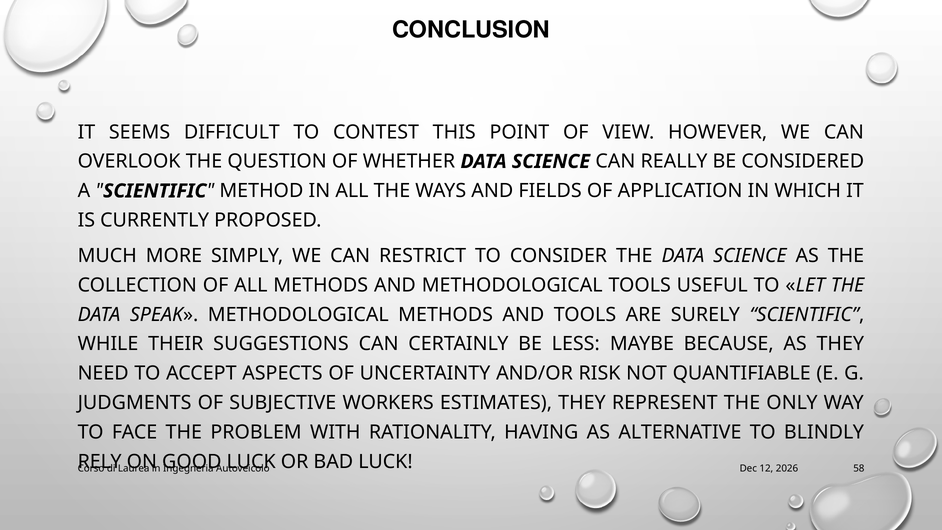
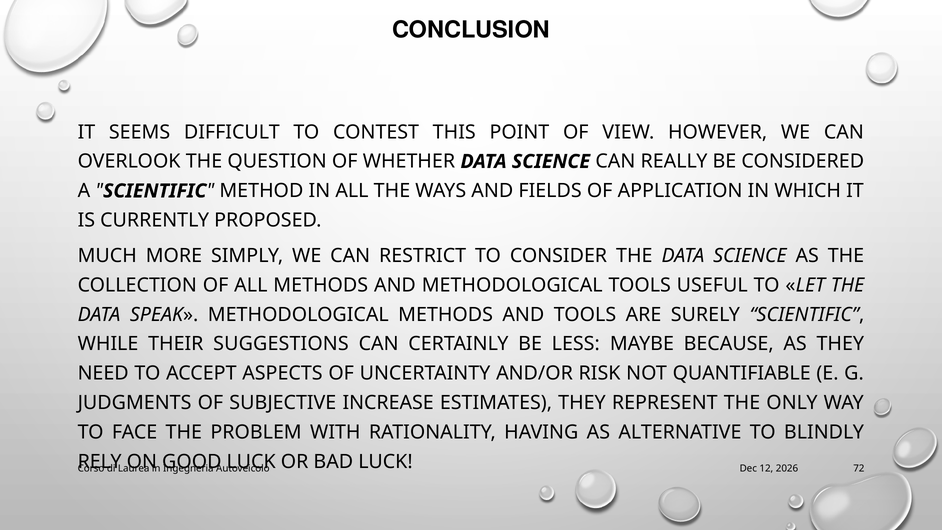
WORKERS: WORKERS -> INCREASE
58: 58 -> 72
